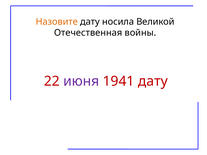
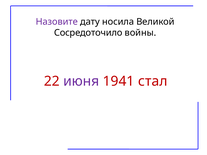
Назовите colour: orange -> purple
Отечественная: Отечественная -> Сосредоточило
1941 дату: дату -> стал
